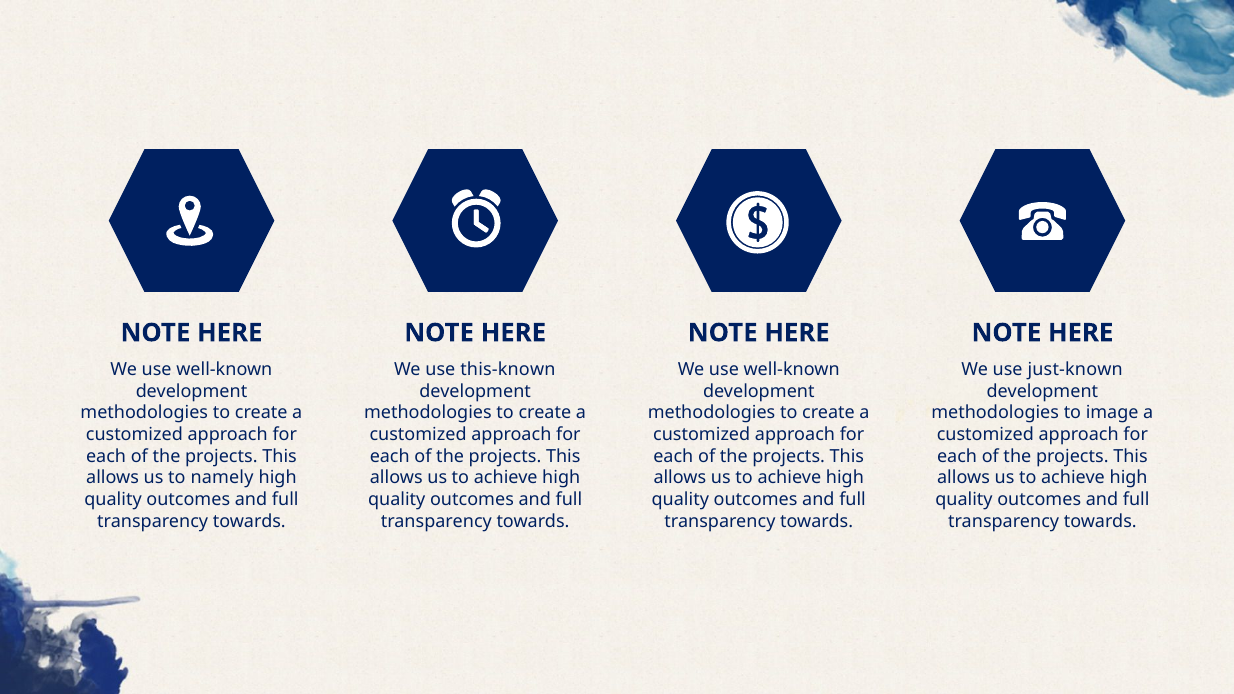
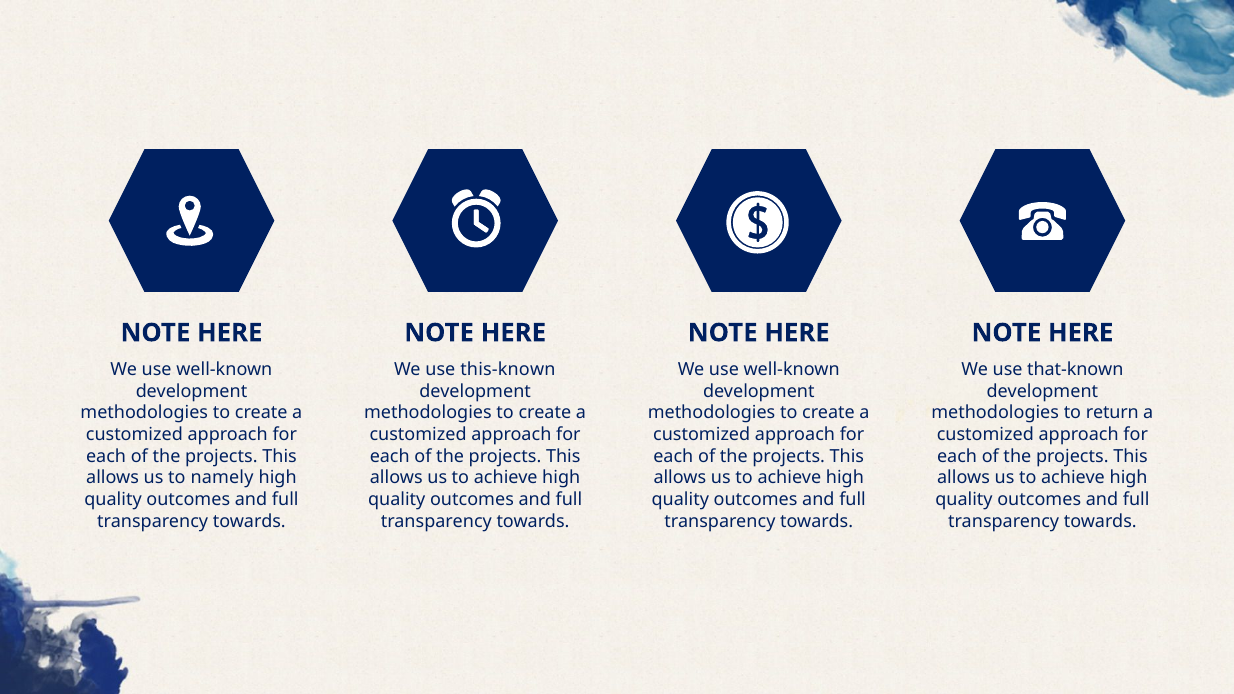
just-known: just-known -> that-known
image: image -> return
